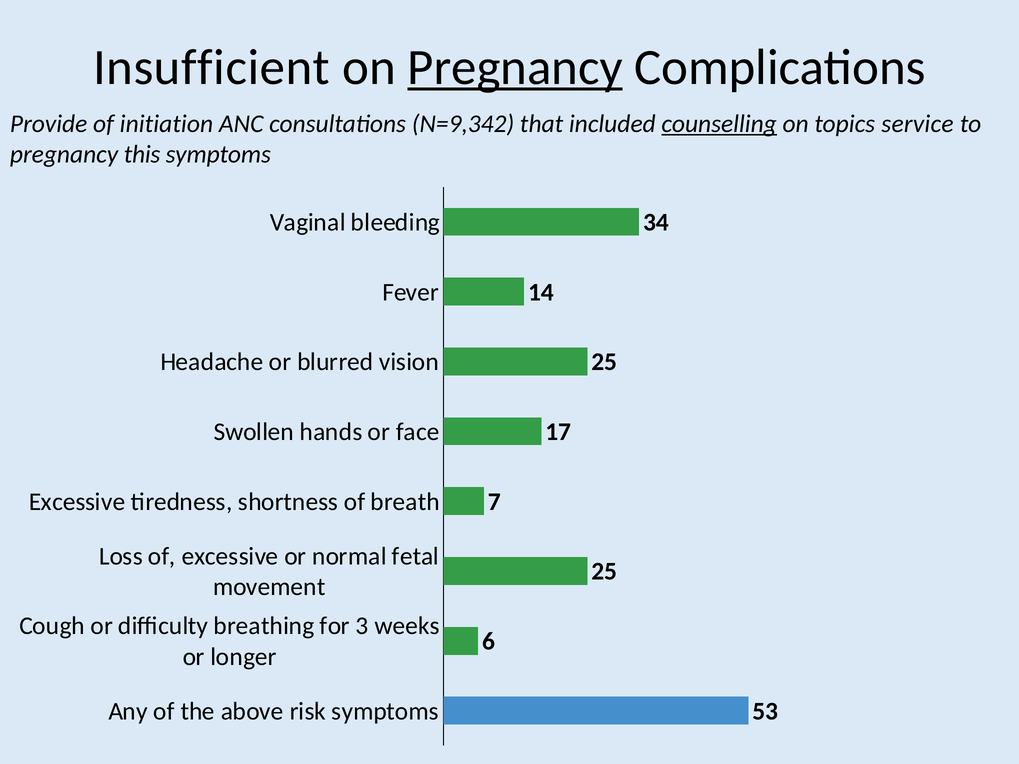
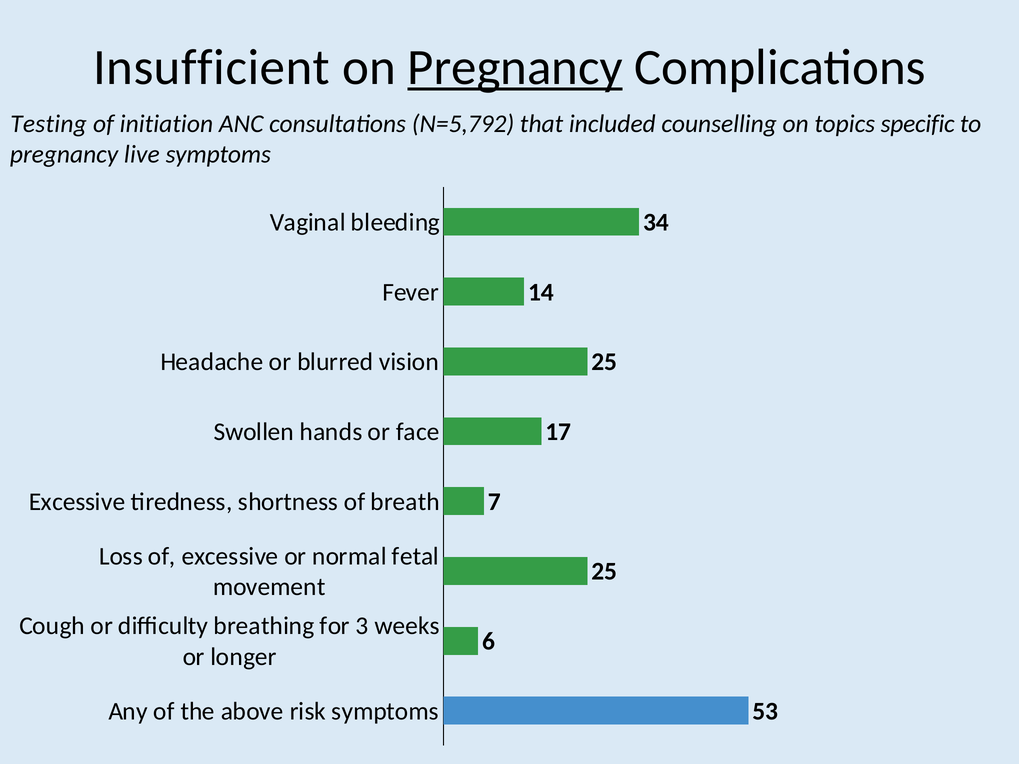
Provide: Provide -> Testing
N=9,342: N=9,342 -> N=5,792
counselling underline: present -> none
service: service -> specific
this: this -> live
